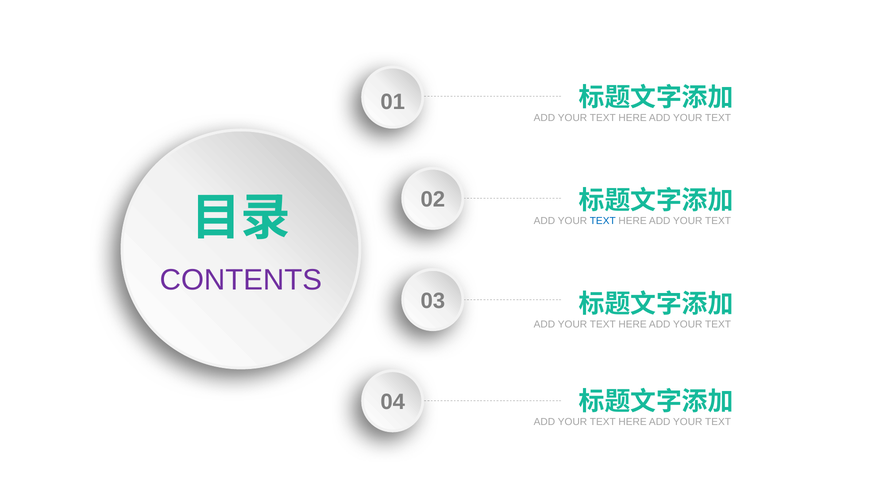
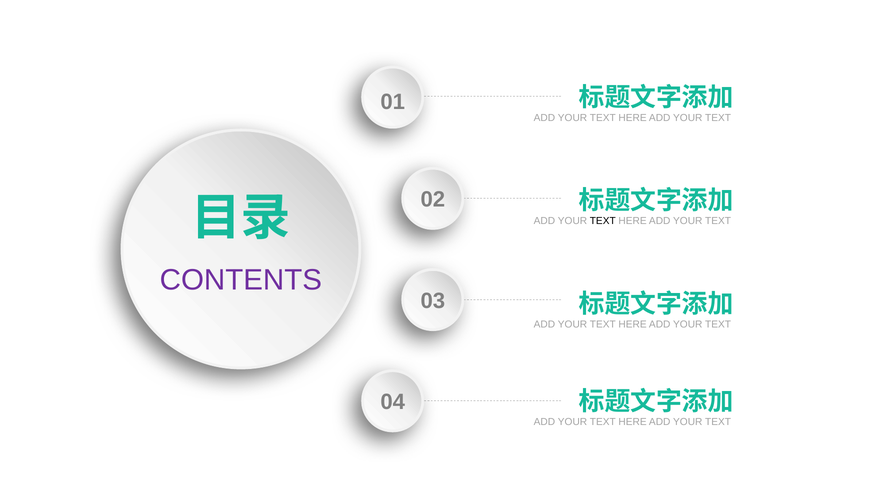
TEXT at (603, 221) colour: blue -> black
